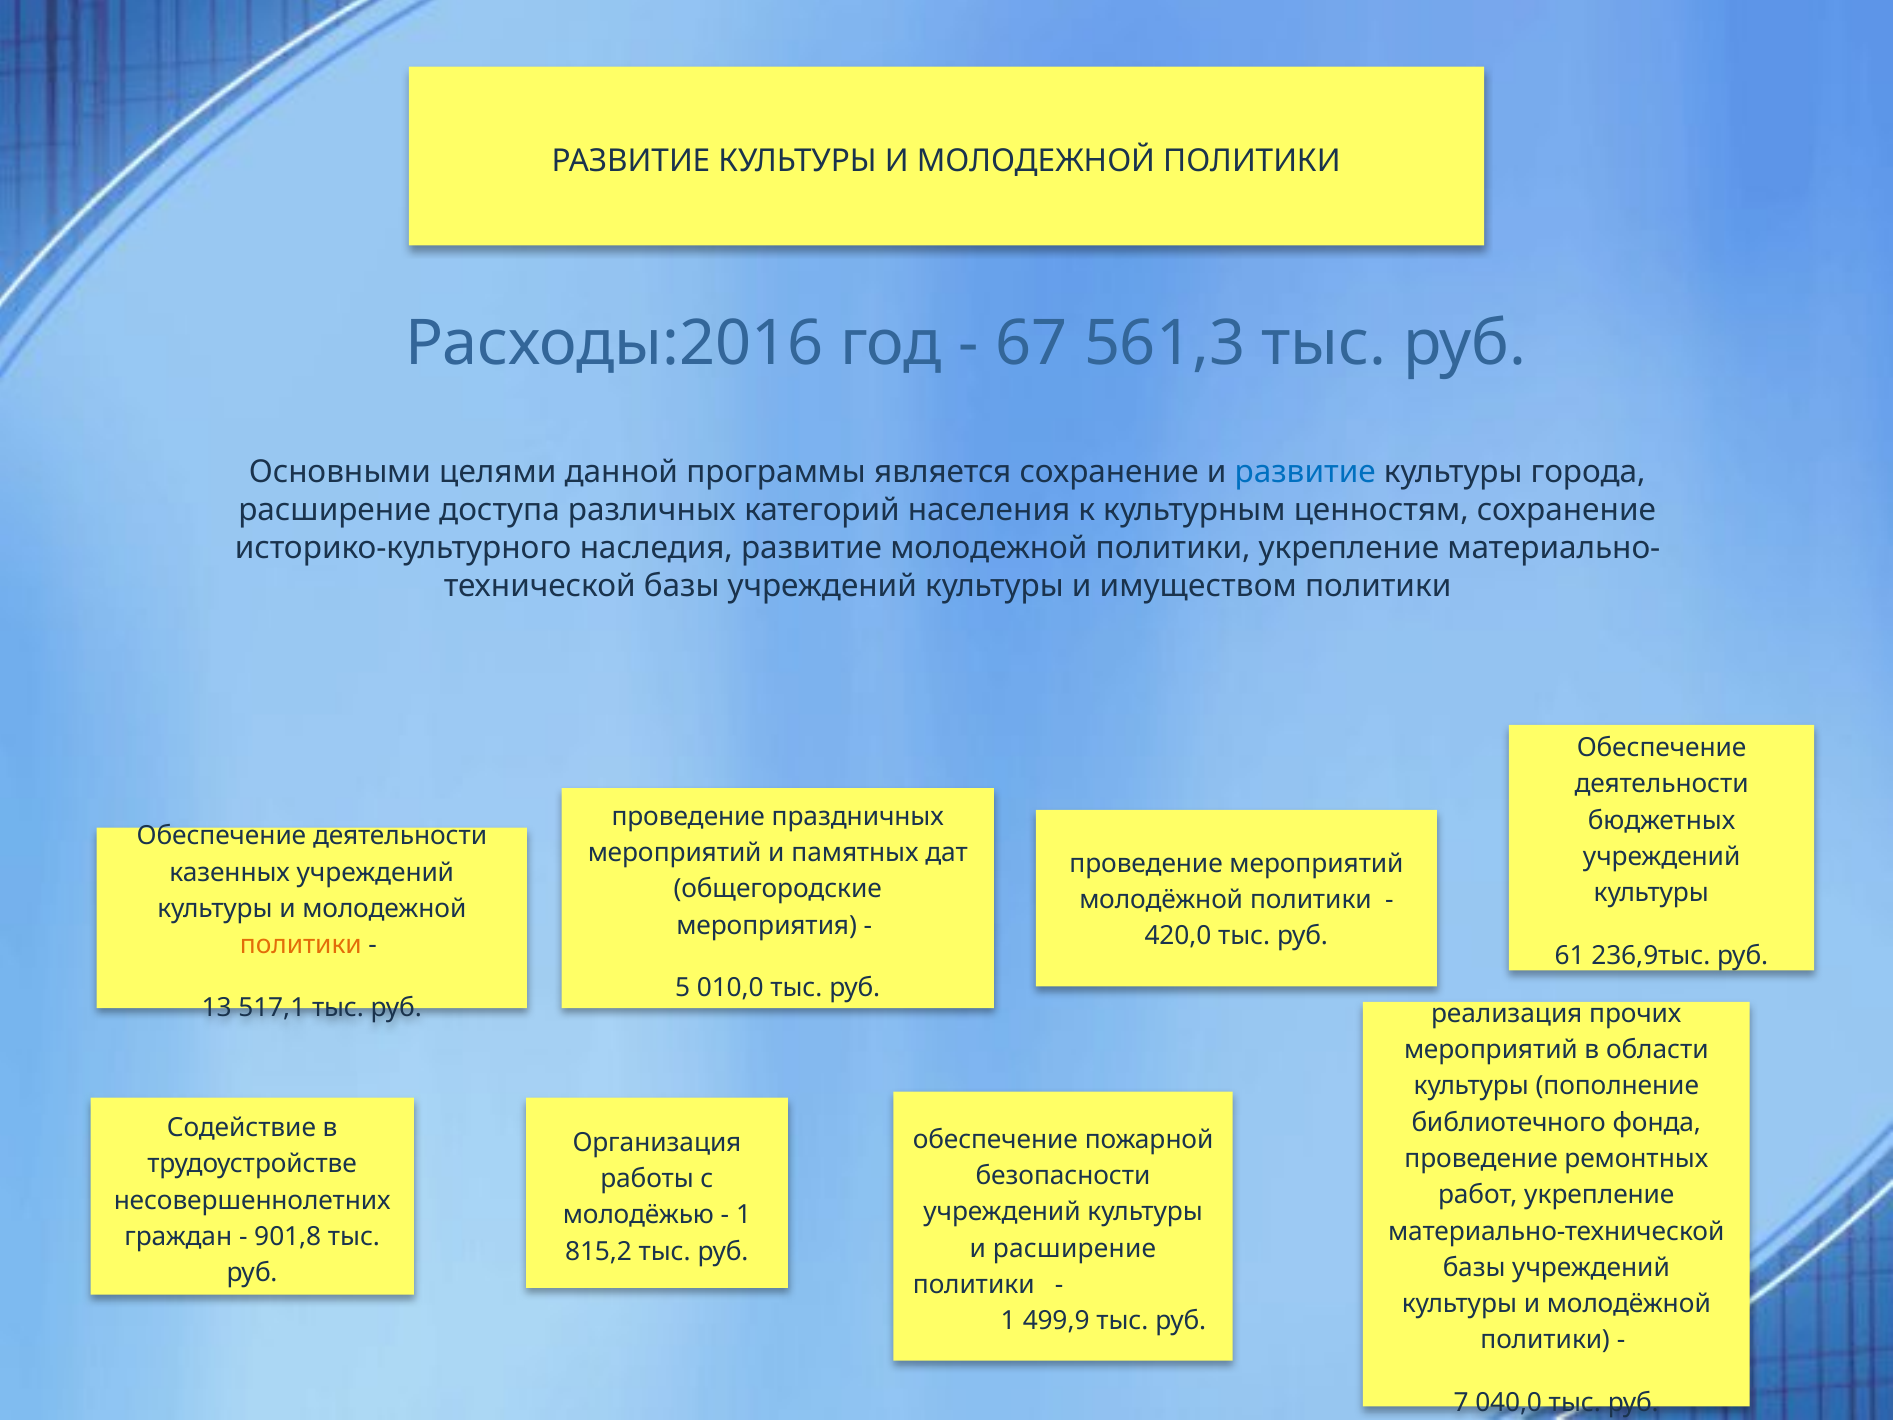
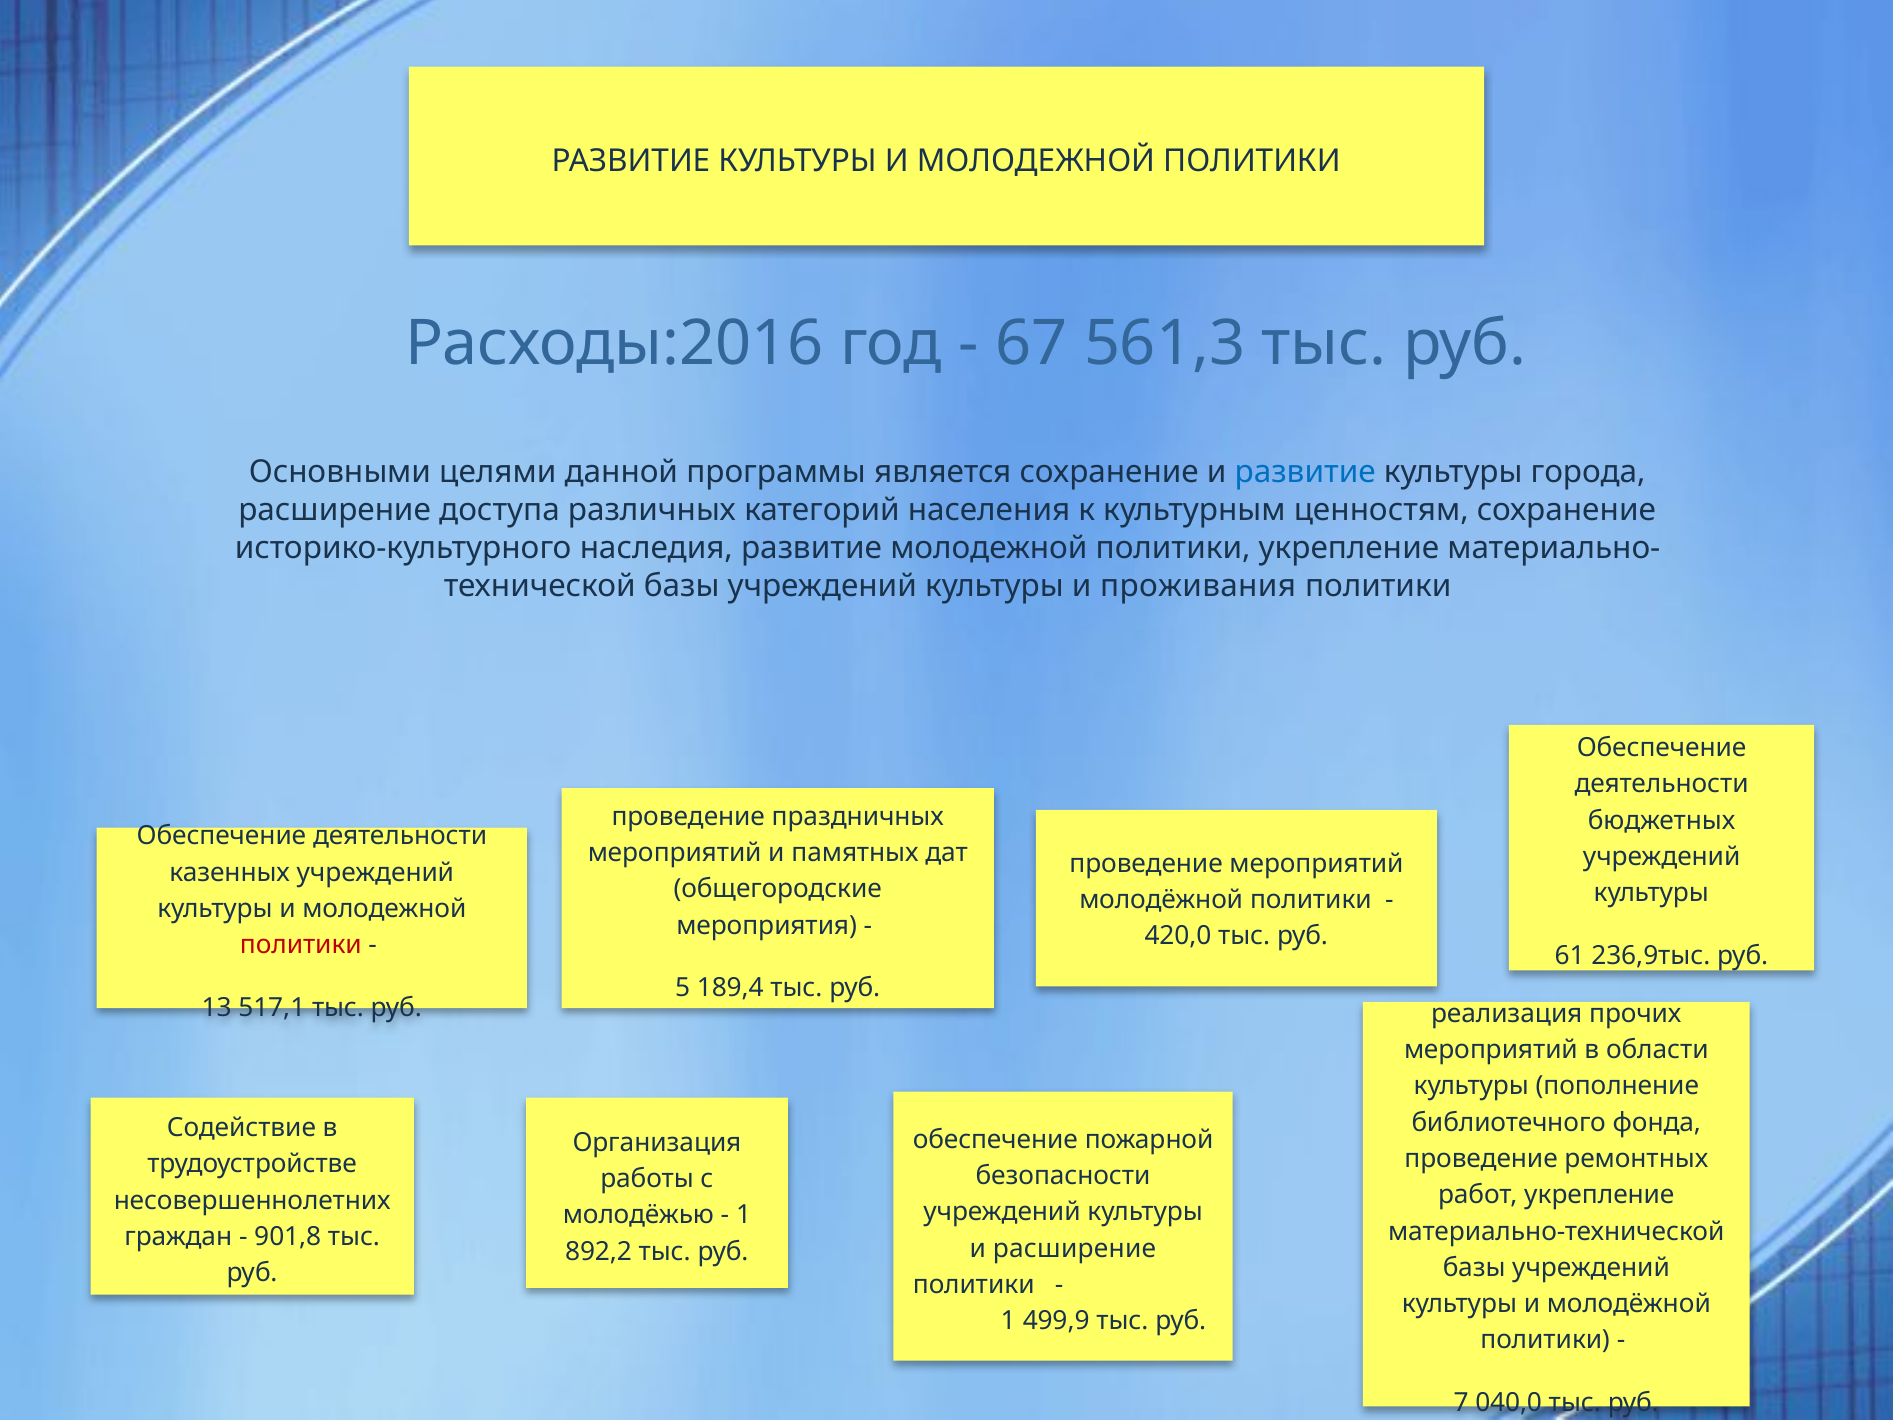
имуществом: имуществом -> проживания
политики at (301, 945) colour: orange -> red
010,0: 010,0 -> 189,4
815,2: 815,2 -> 892,2
